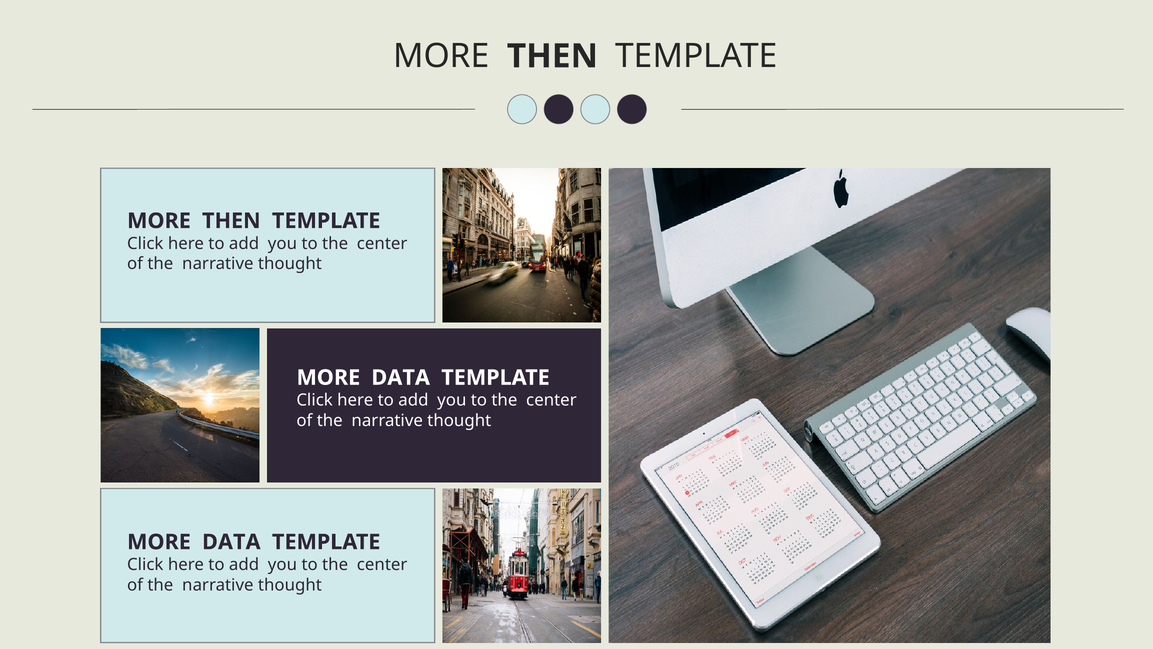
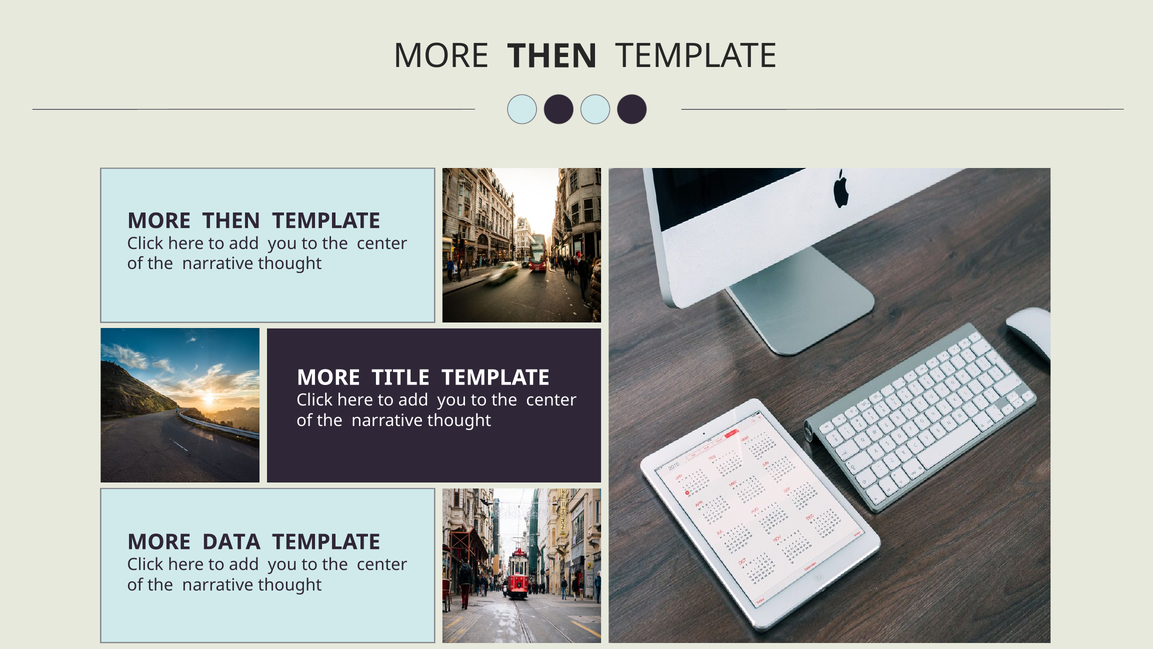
DATA at (401, 377): DATA -> TITLE
